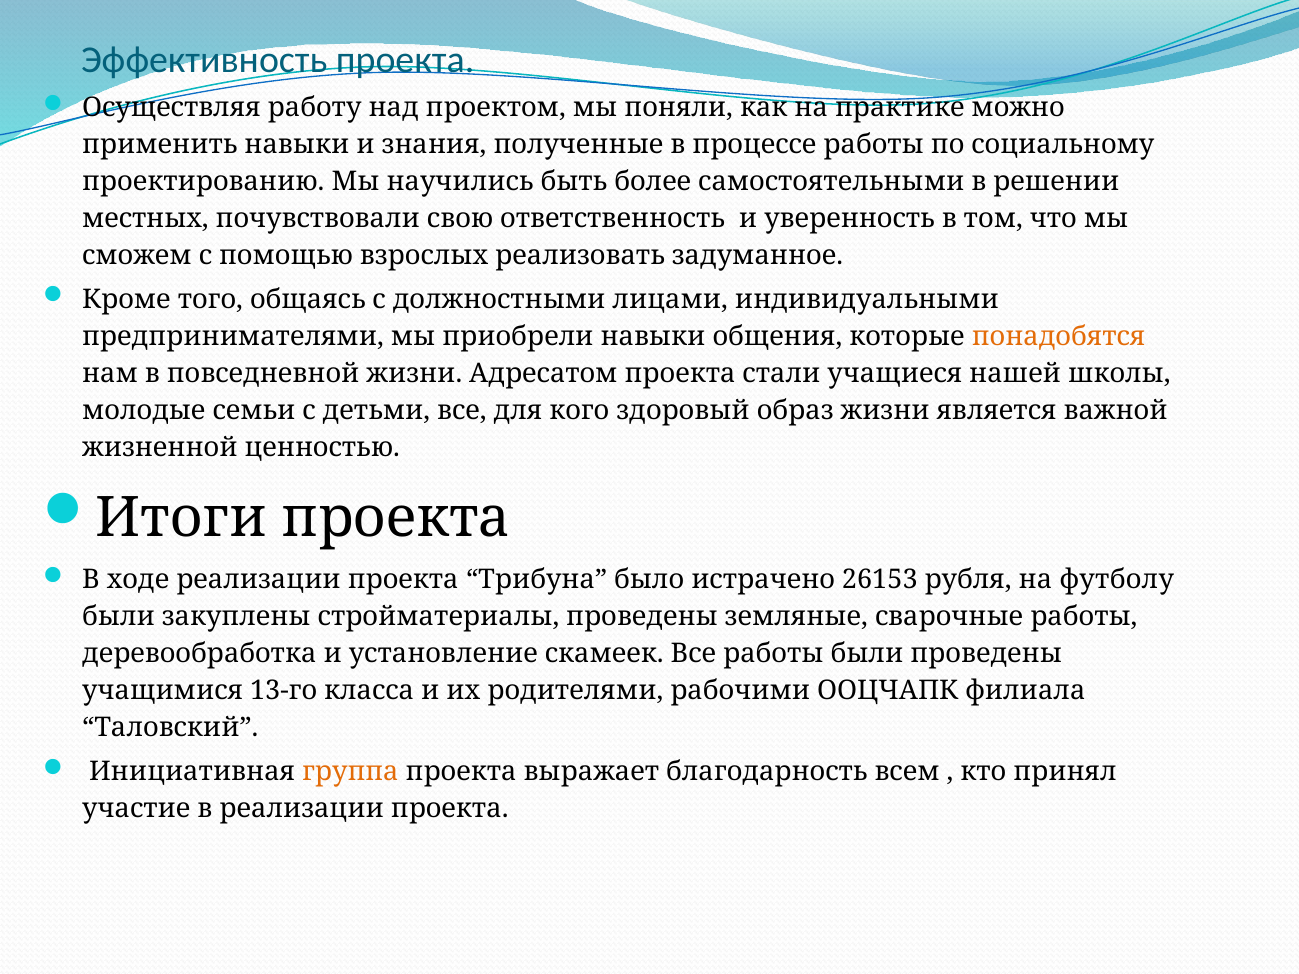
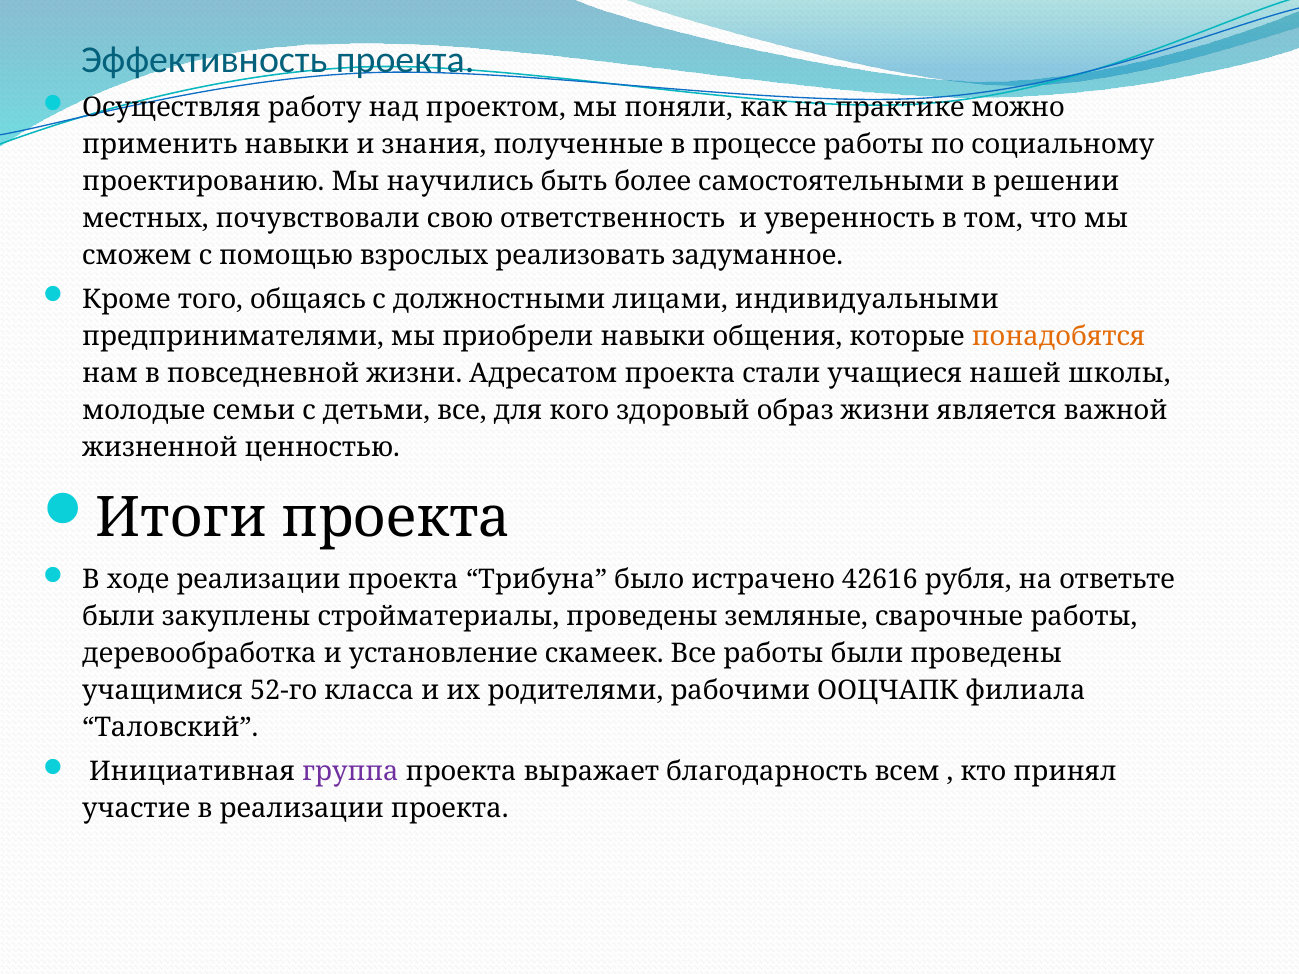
26153: 26153 -> 42616
футболу: футболу -> ответьте
13-го: 13-го -> 52-го
группа colour: orange -> purple
